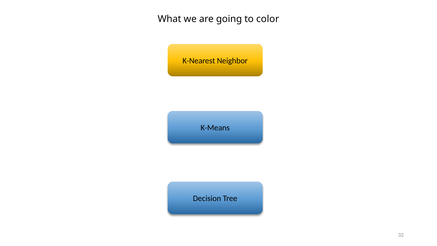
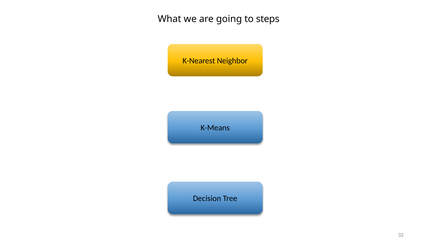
color: color -> steps
